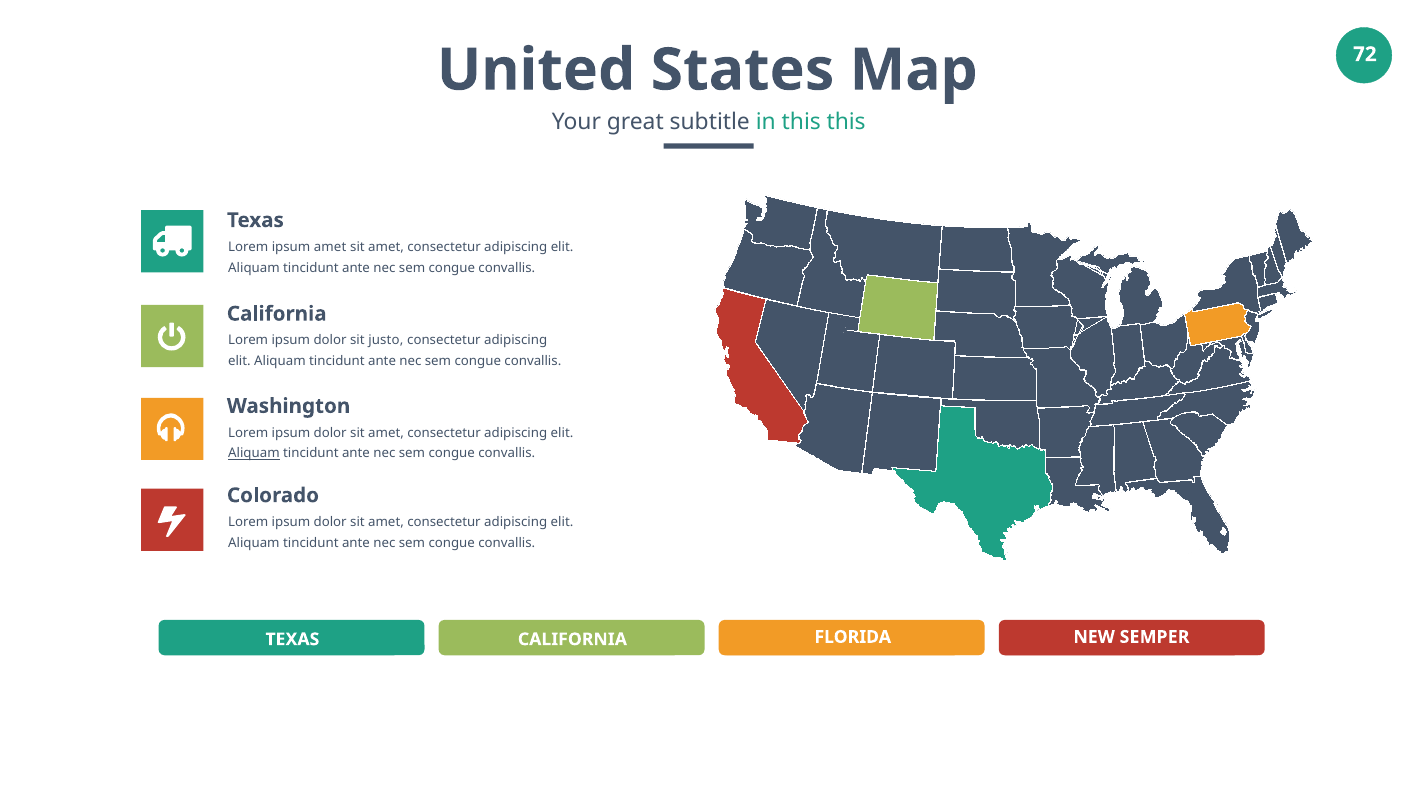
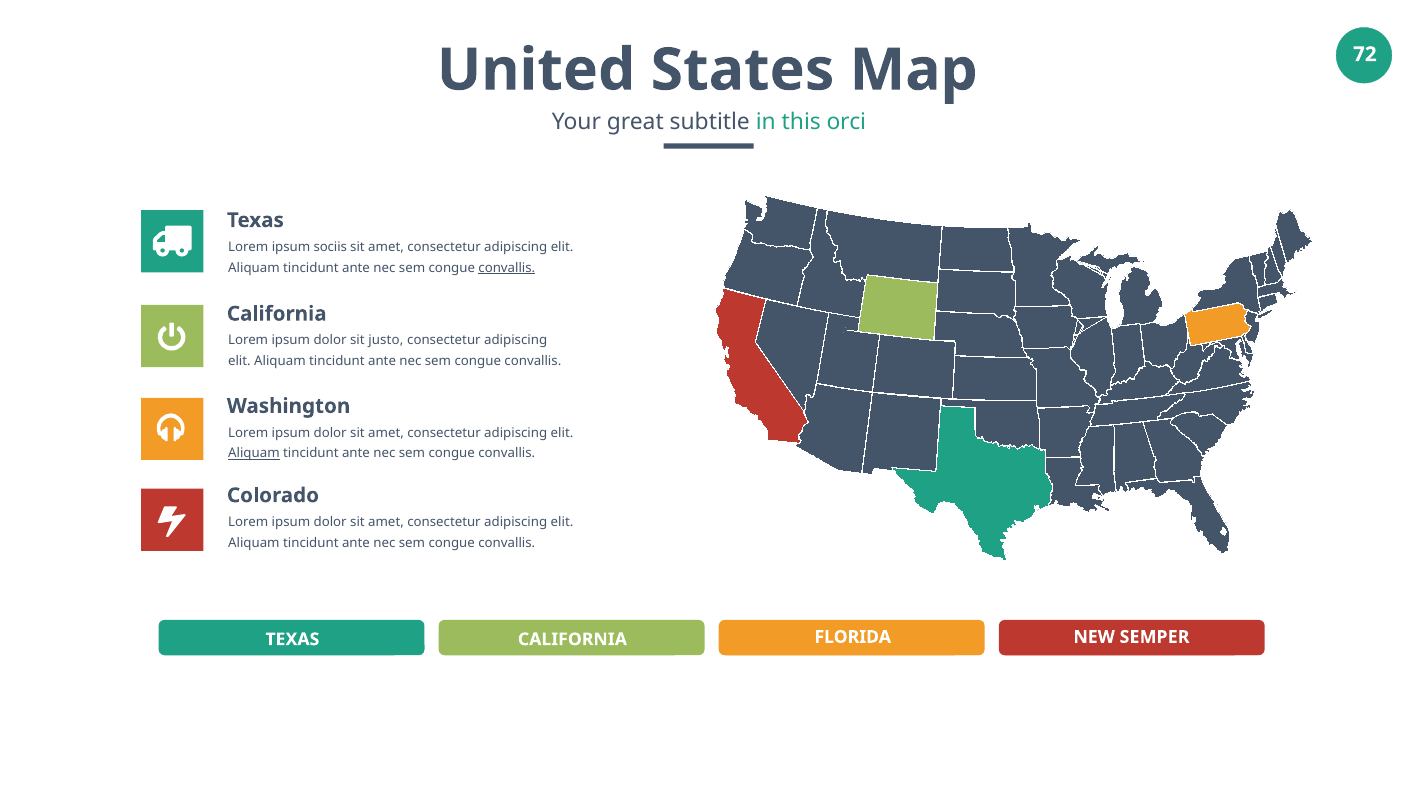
this this: this -> orci
ipsum amet: amet -> sociis
convallis at (507, 268) underline: none -> present
